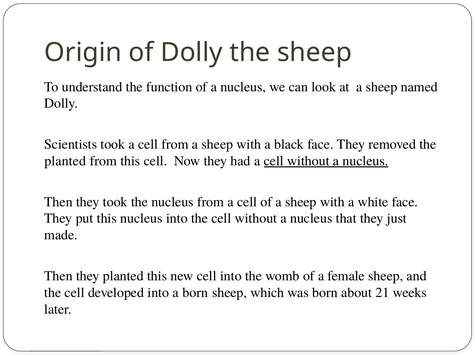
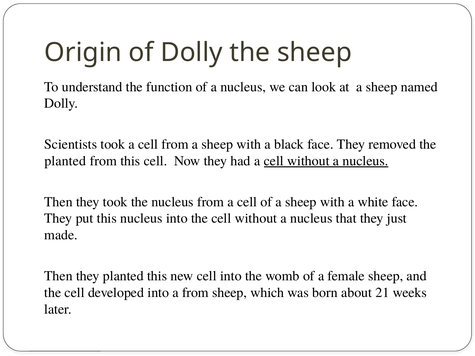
a born: born -> from
